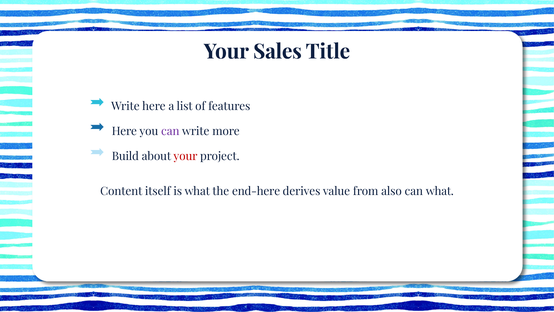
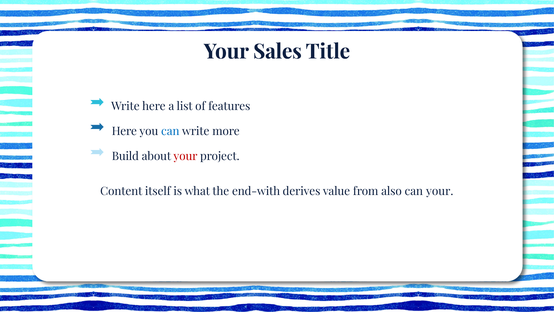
can at (170, 131) colour: purple -> blue
end-here: end-here -> end-with
can what: what -> your
